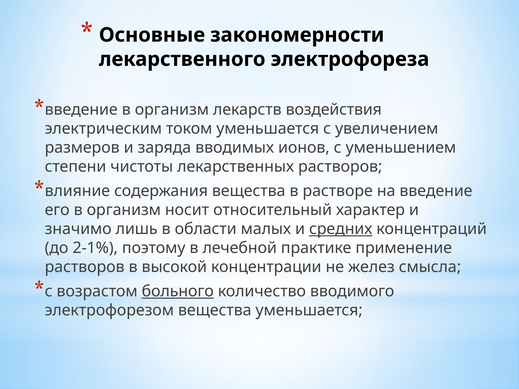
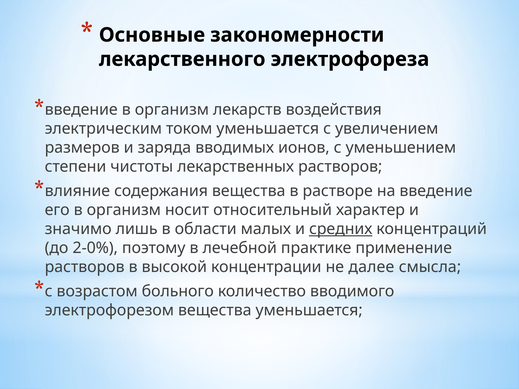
2-1%: 2-1% -> 2-0%
желез: желез -> далее
больного underline: present -> none
